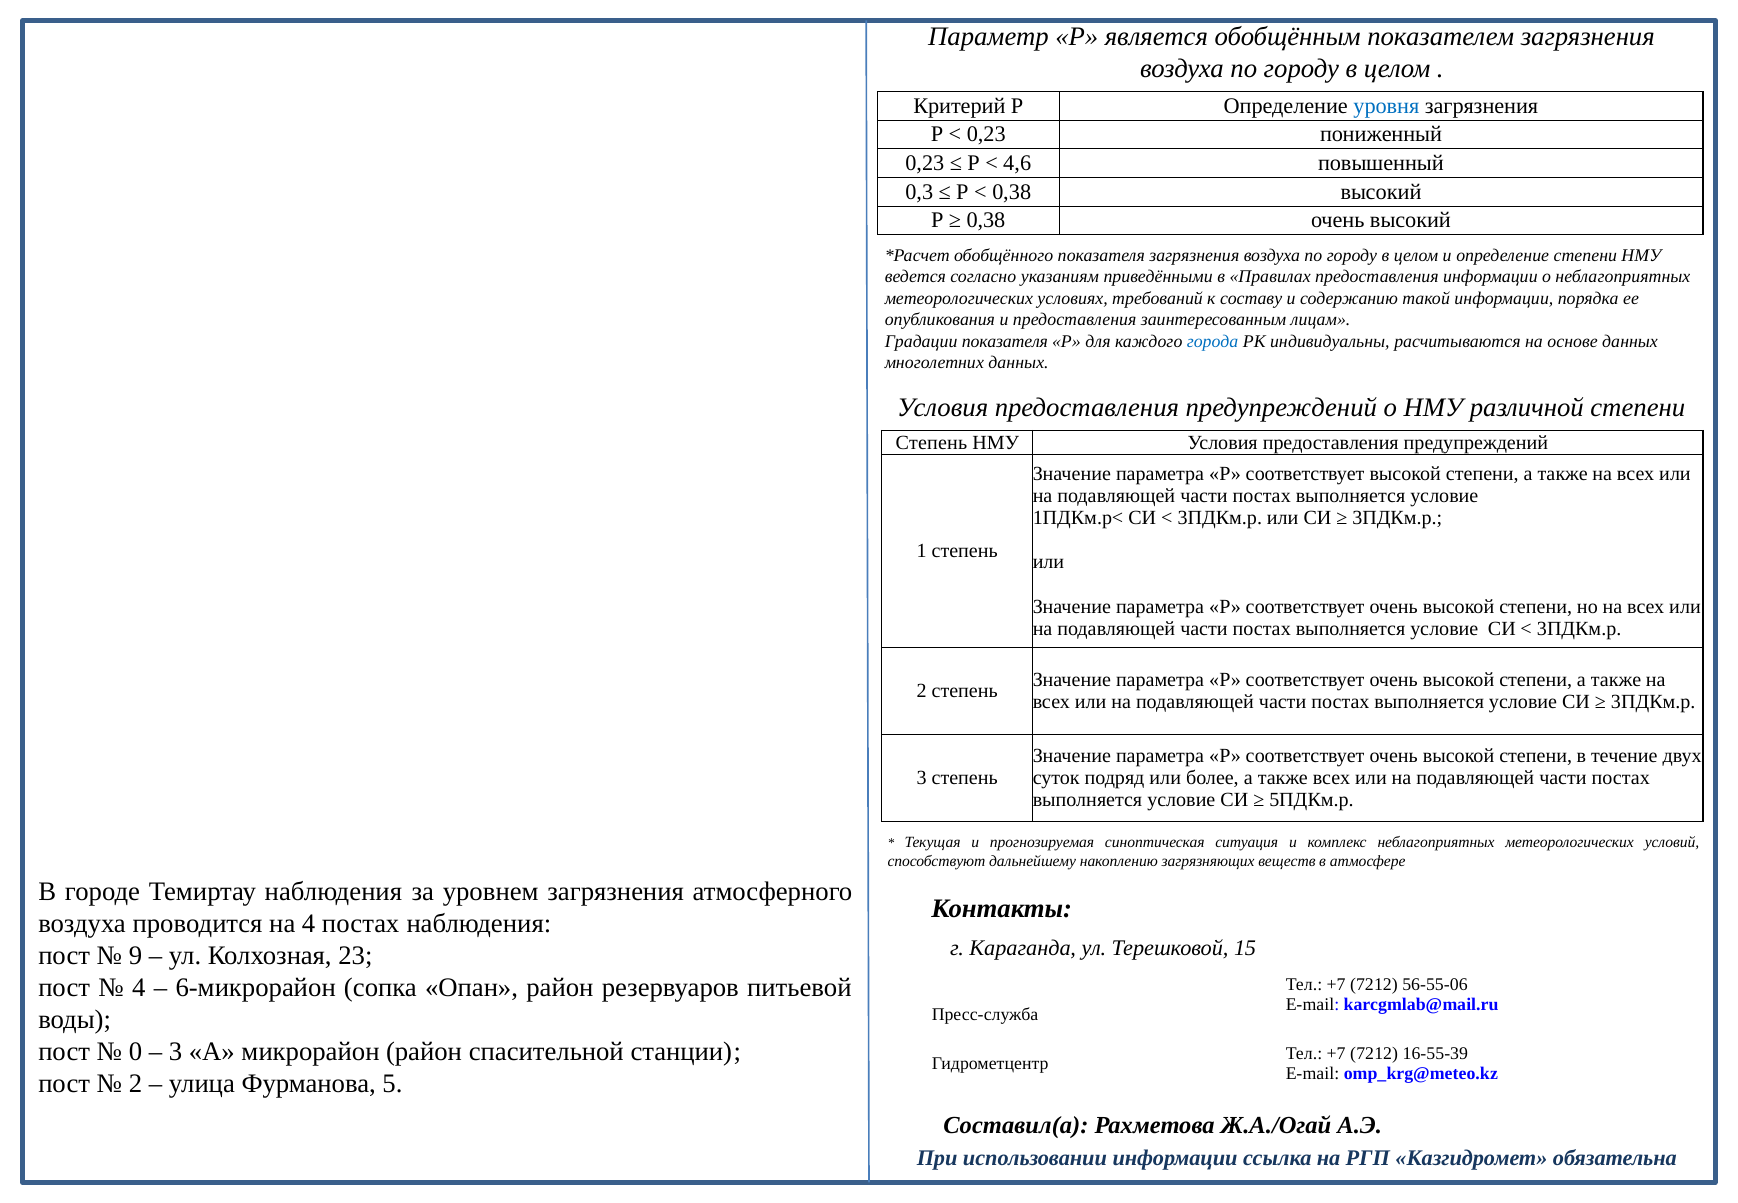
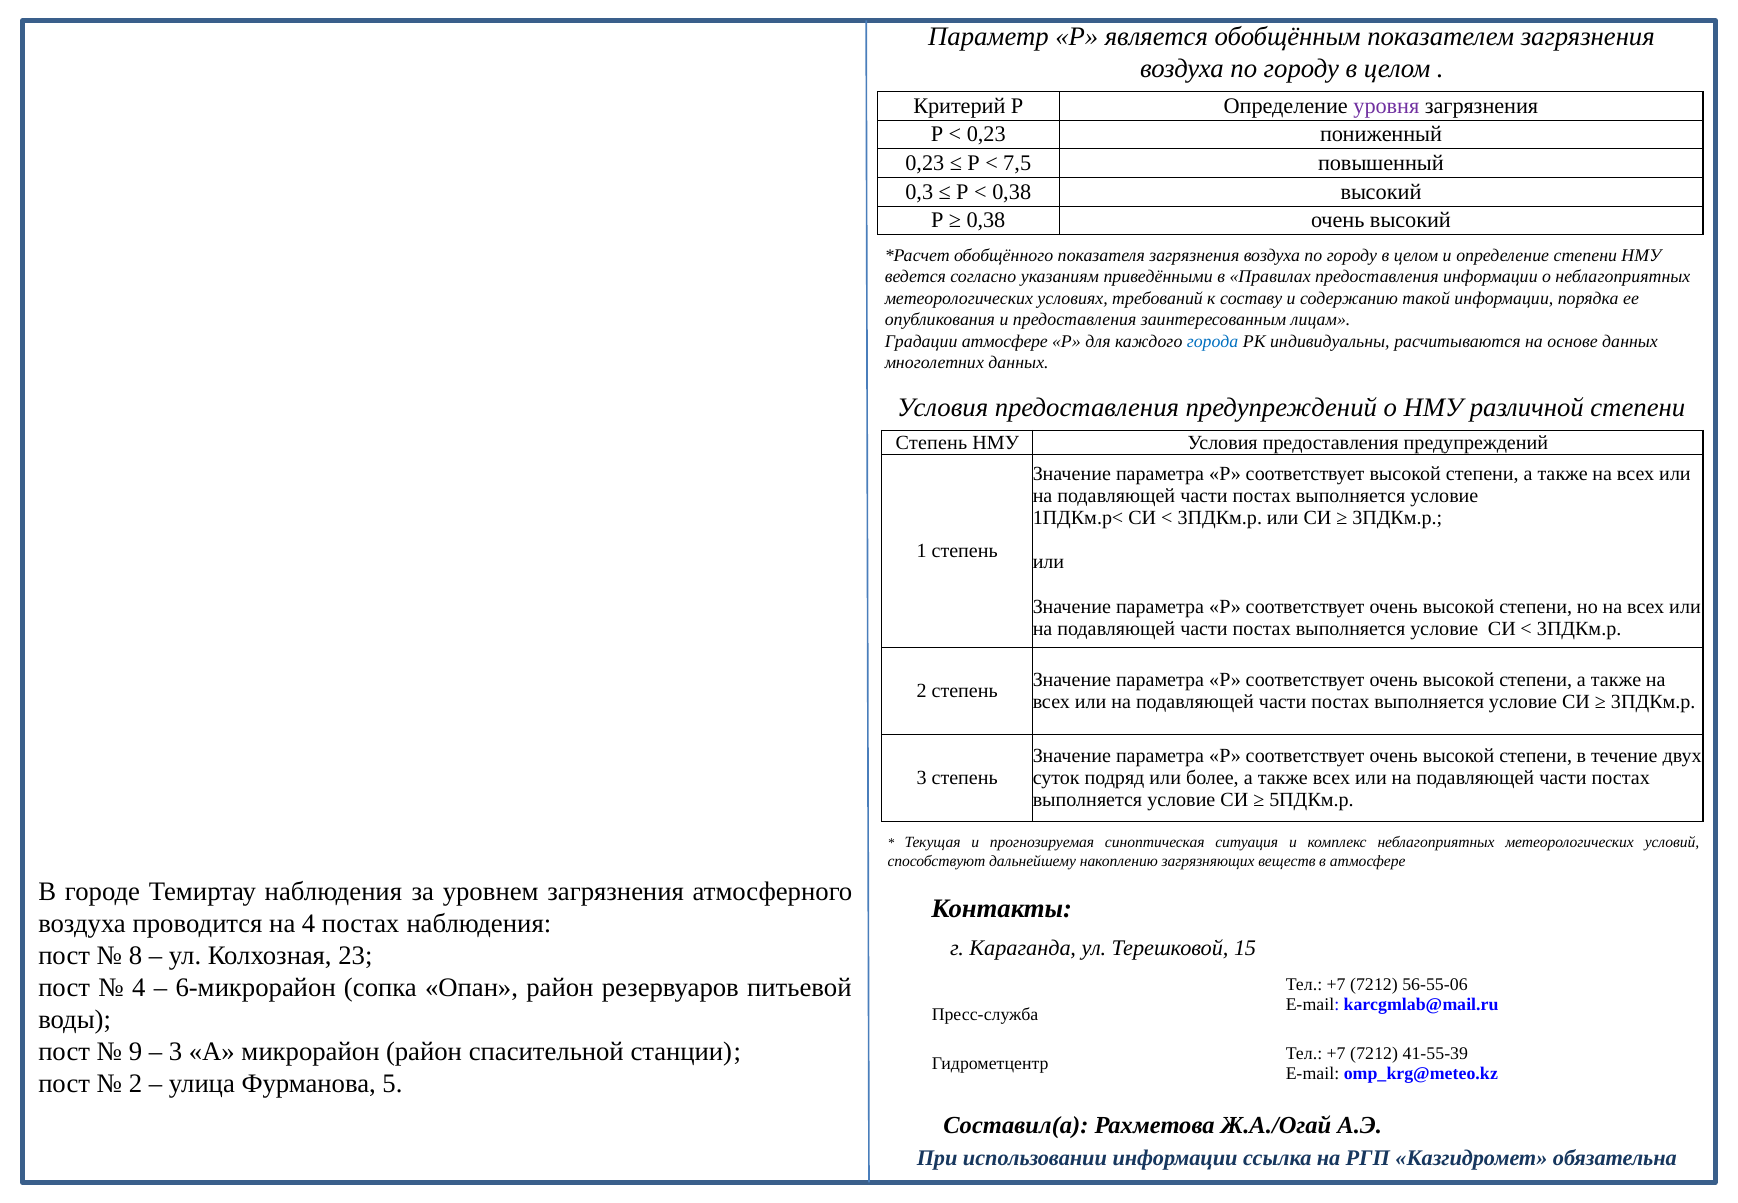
уровня colour: blue -> purple
4,6: 4,6 -> 7,5
Градации показателя: показателя -> атмосфере
9: 9 -> 8
0: 0 -> 9
16-55-39: 16-55-39 -> 41-55-39
